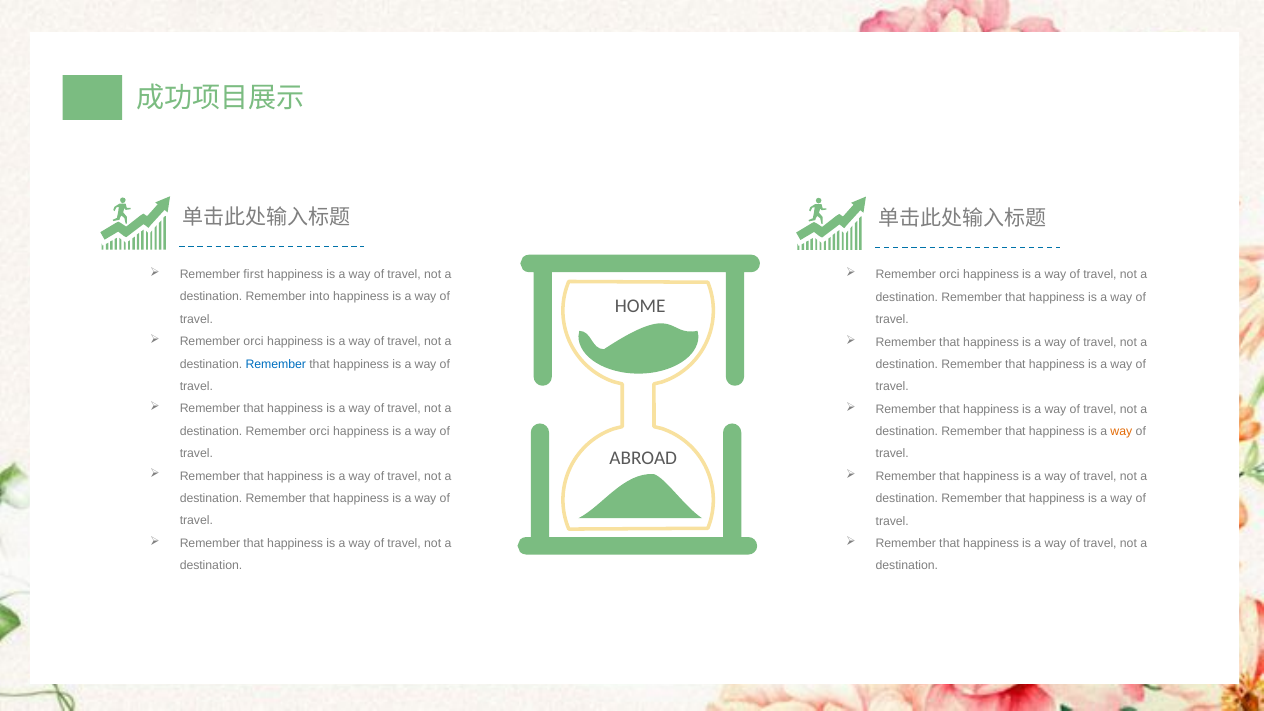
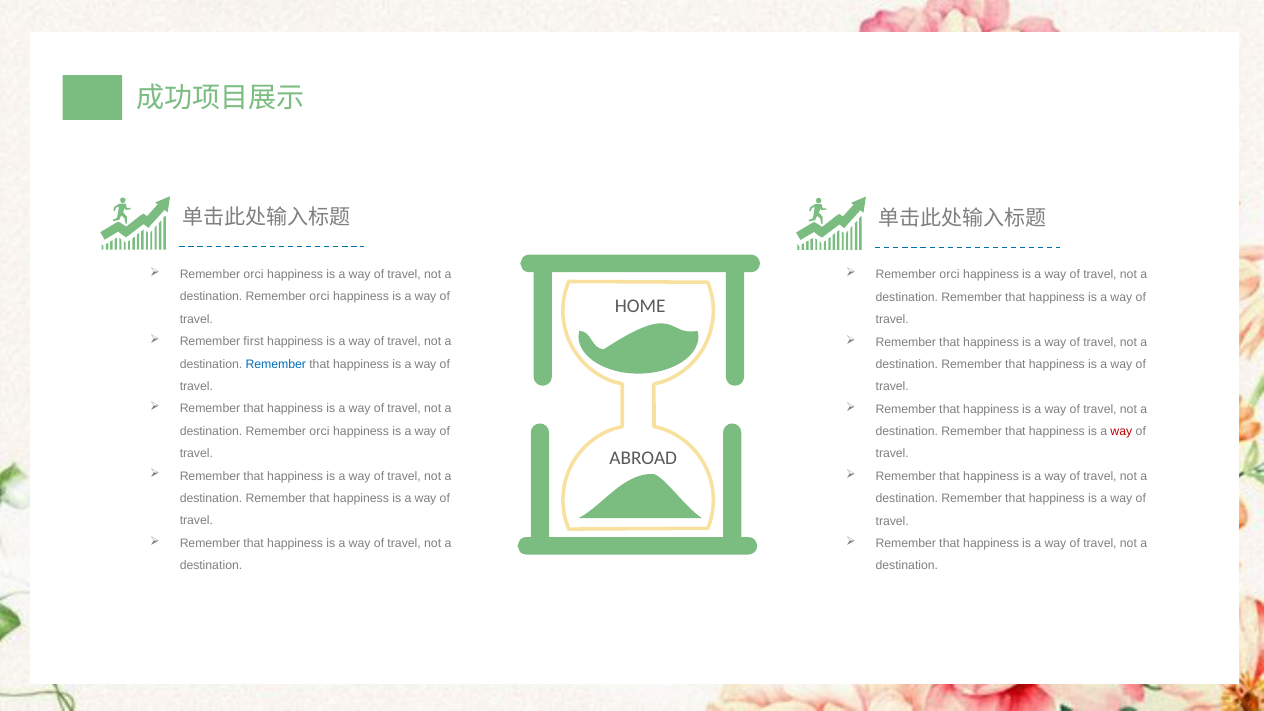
first at (254, 275): first -> orci
into at (320, 297): into -> orci
orci at (254, 342): orci -> first
way at (1121, 432) colour: orange -> red
